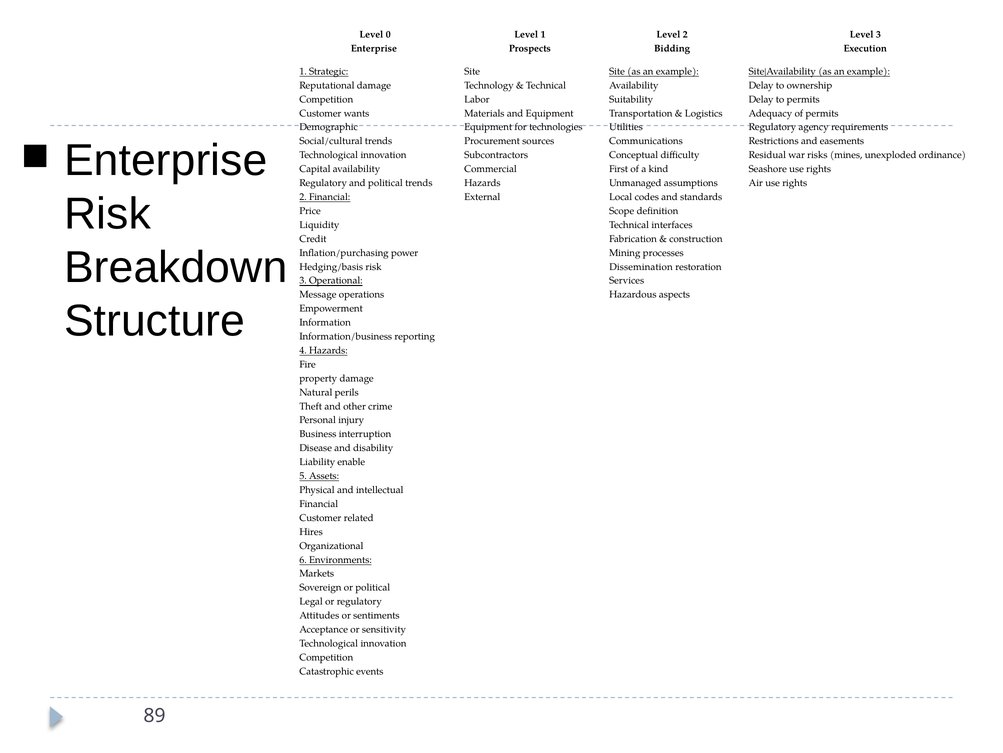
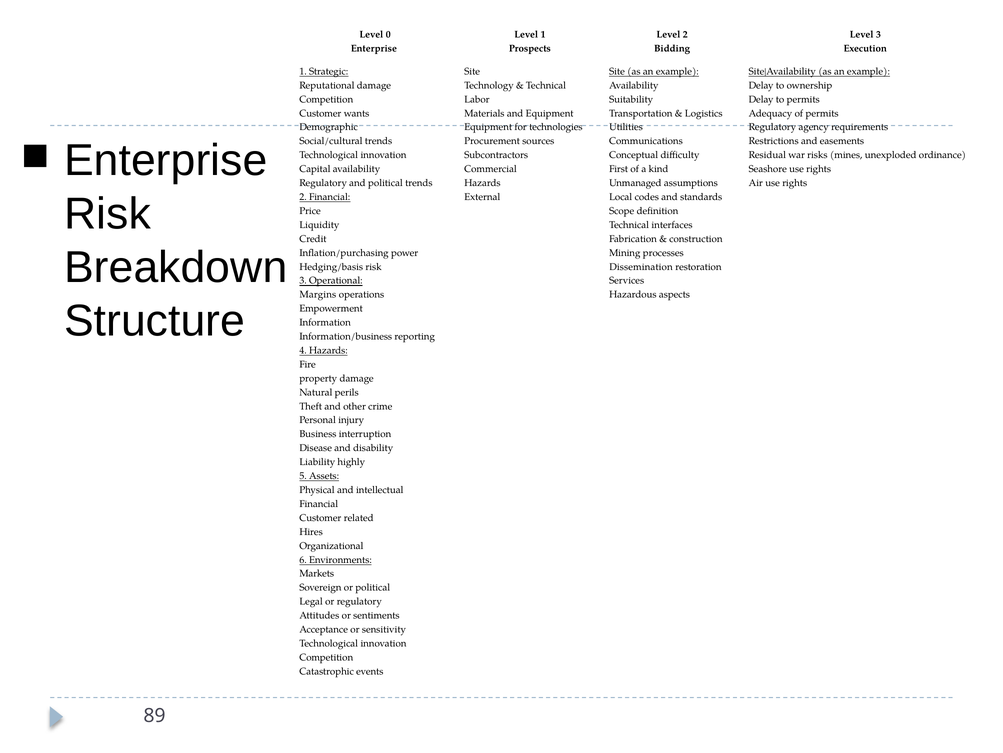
Message: Message -> Margins
enable: enable -> highly
